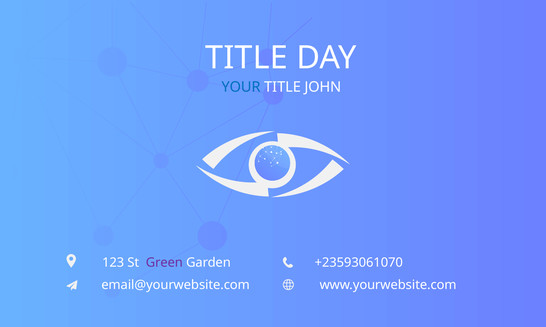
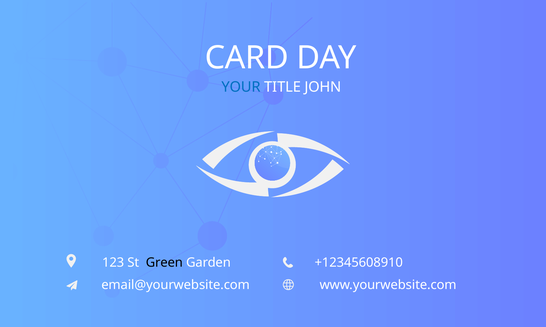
TITLE at (247, 58): TITLE -> CARD
Green colour: purple -> black
+23593061070: +23593061070 -> +12345608910
